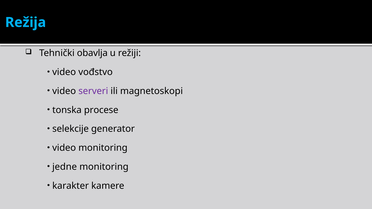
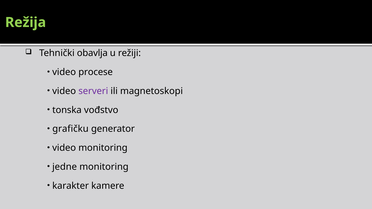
Režija colour: light blue -> light green
vođstvo: vođstvo -> procese
procese: procese -> vođstvo
selekcije: selekcije -> grafičku
